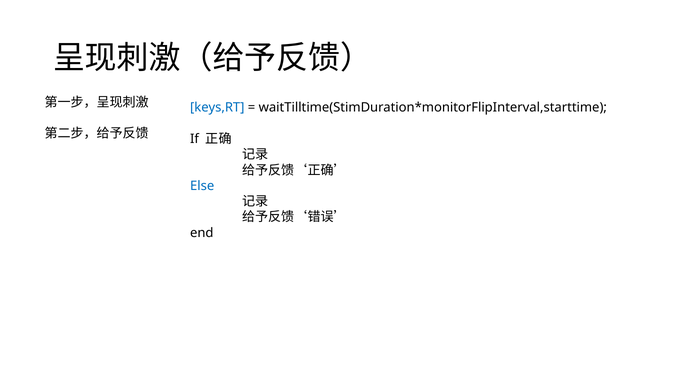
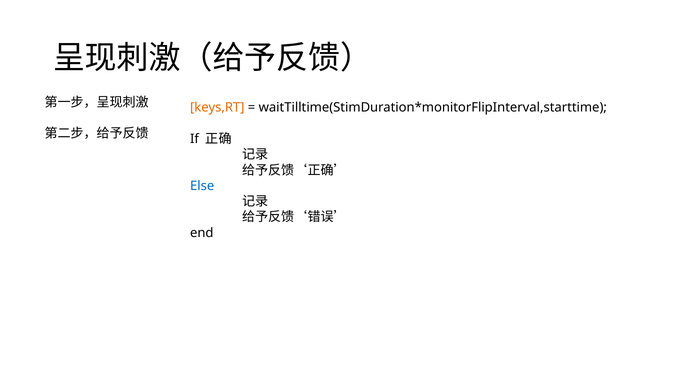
keys,RT colour: blue -> orange
